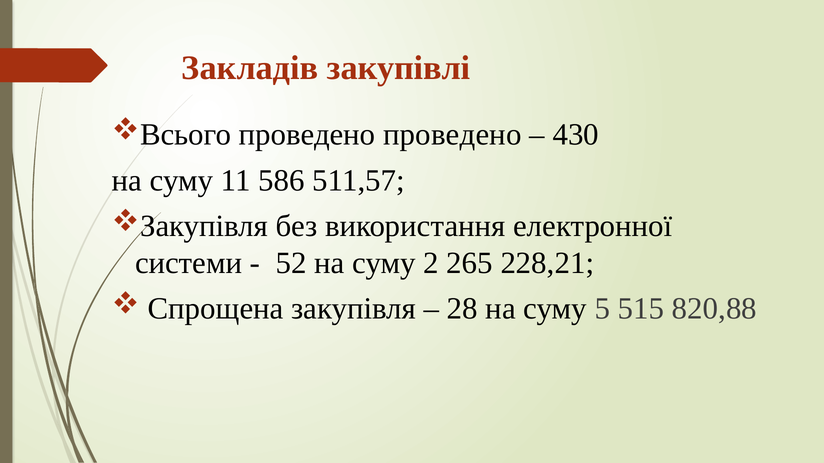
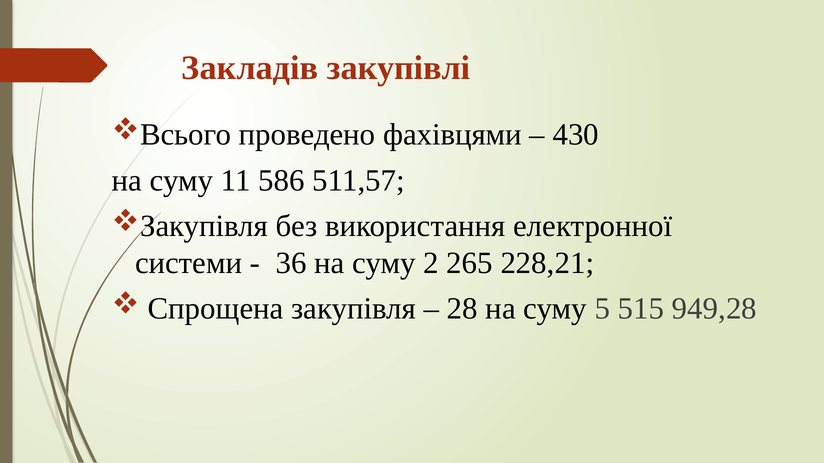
проведено проведено: проведено -> фахівцями
52: 52 -> 36
820,88: 820,88 -> 949,28
